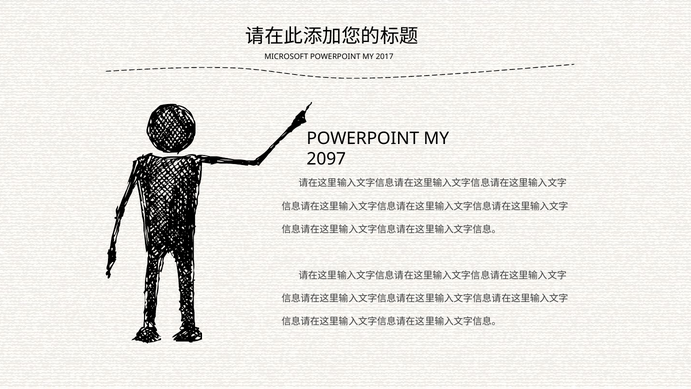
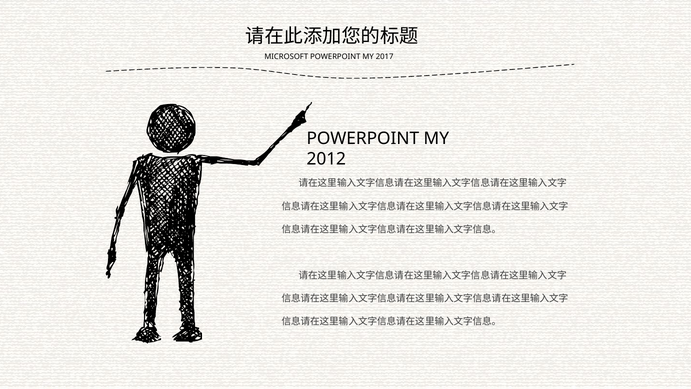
2097: 2097 -> 2012
